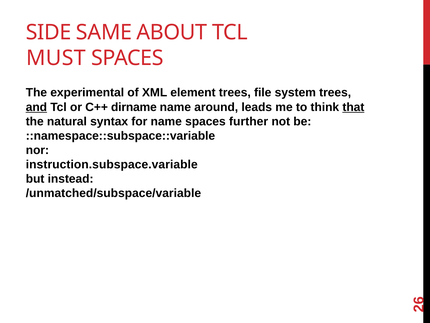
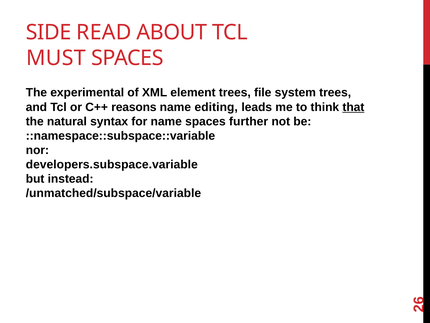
SAME: SAME -> READ
and underline: present -> none
dirname: dirname -> reasons
around: around -> editing
instruction.subspace.variable: instruction.subspace.variable -> developers.subspace.variable
